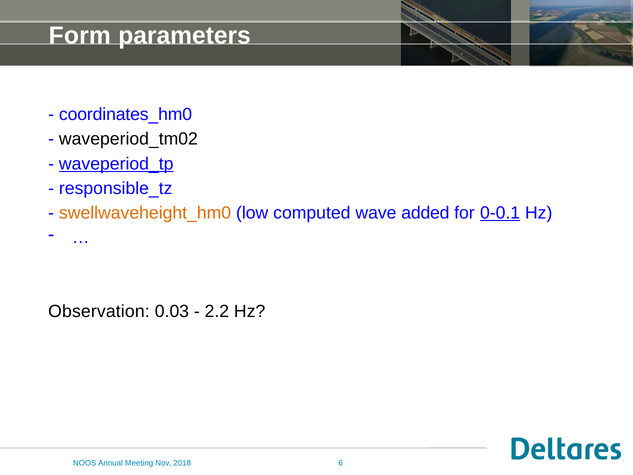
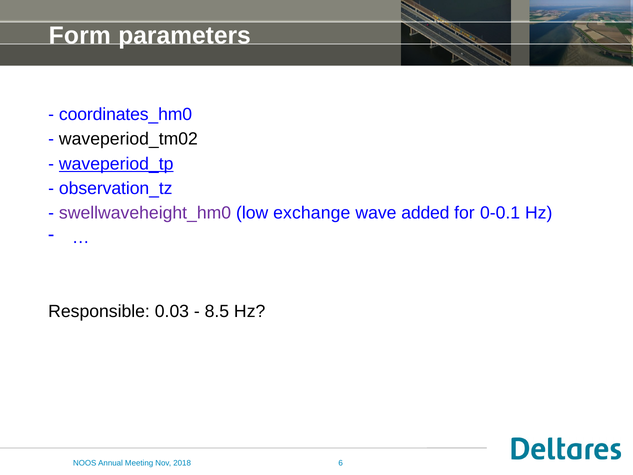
responsible_tz: responsible_tz -> observation_tz
swellwaveheight_hm0 colour: orange -> purple
computed: computed -> exchange
0-0.1 underline: present -> none
Observation: Observation -> Responsible
2.2: 2.2 -> 8.5
